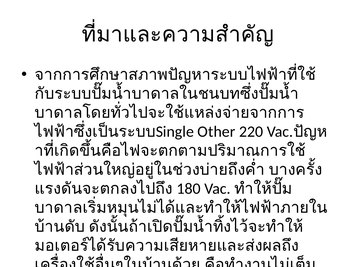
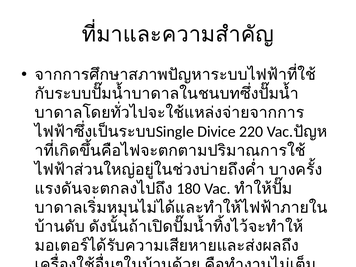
Other: Other -> Divice
